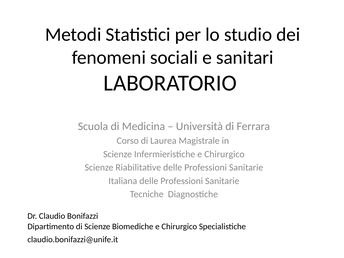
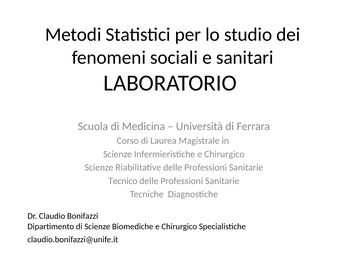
Italiana: Italiana -> Tecnico
